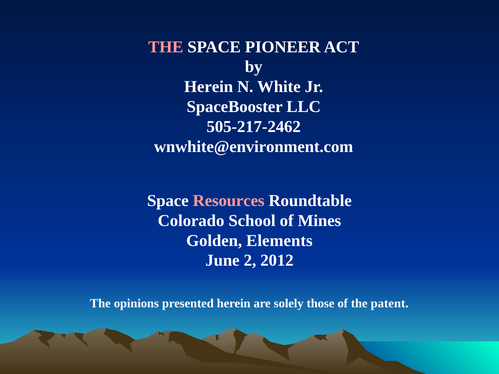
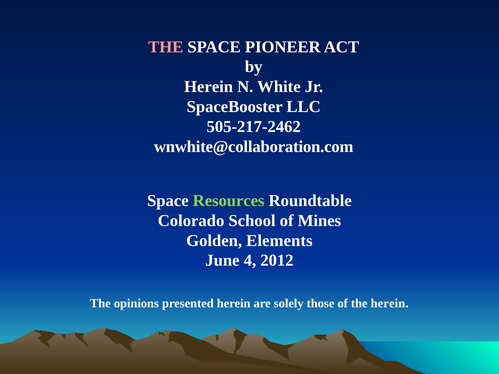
wnwhite@environment.com: wnwhite@environment.com -> wnwhite@collaboration.com
Resources colour: pink -> light green
2: 2 -> 4
the patent: patent -> herein
